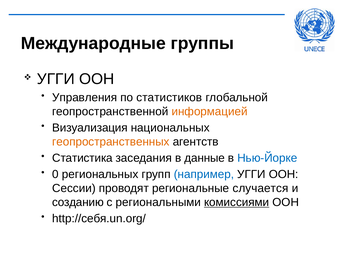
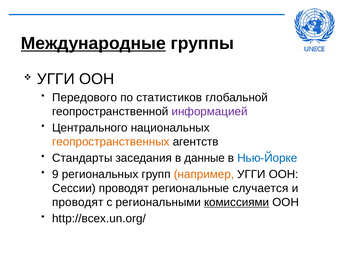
Международные underline: none -> present
Управления: Управления -> Передового
информацией colour: orange -> purple
Визуализация: Визуализация -> Центрального
Статистика: Статистика -> Стандарты
0: 0 -> 9
например colour: blue -> orange
созданию at (78, 202): созданию -> проводят
http://себя.un.org/: http://себя.un.org/ -> http://всех.un.org/
